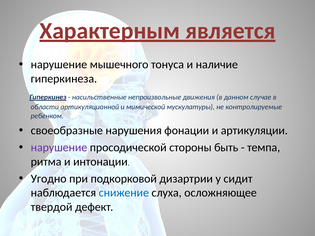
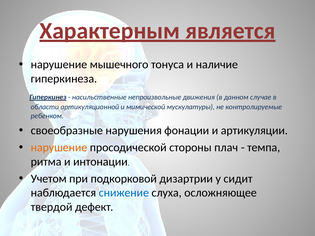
нарушение at (59, 148) colour: purple -> orange
быть: быть -> плач
Угодно: Угодно -> Учетом
